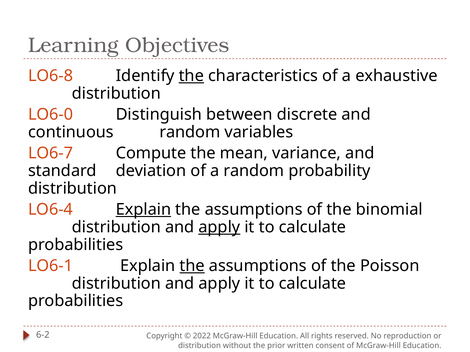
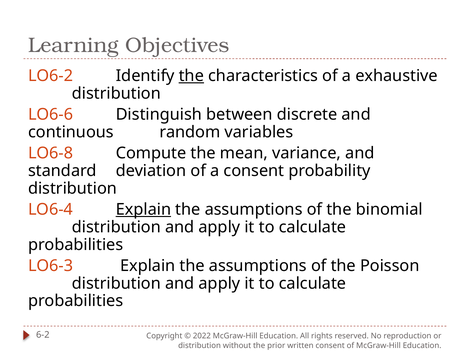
LO6-8: LO6-8 -> LO6-2
LO6-0: LO6-0 -> LO6-6
LO6-7: LO6-7 -> LO6-8
a random: random -> consent
apply at (219, 227) underline: present -> none
LO6-1: LO6-1 -> LO6-3
the at (192, 266) underline: present -> none
